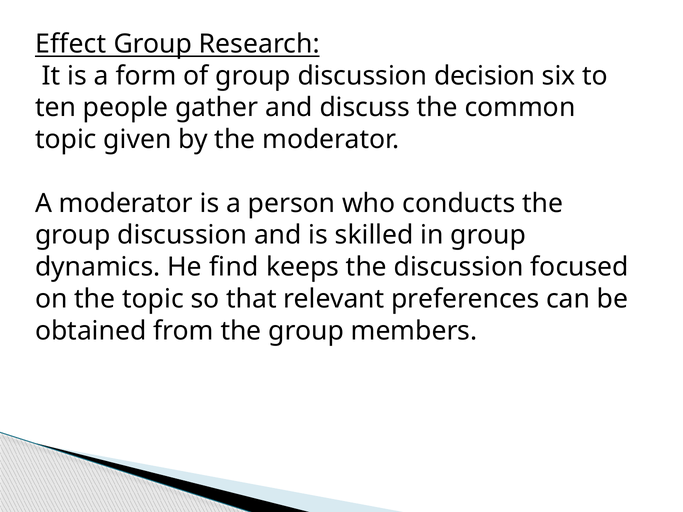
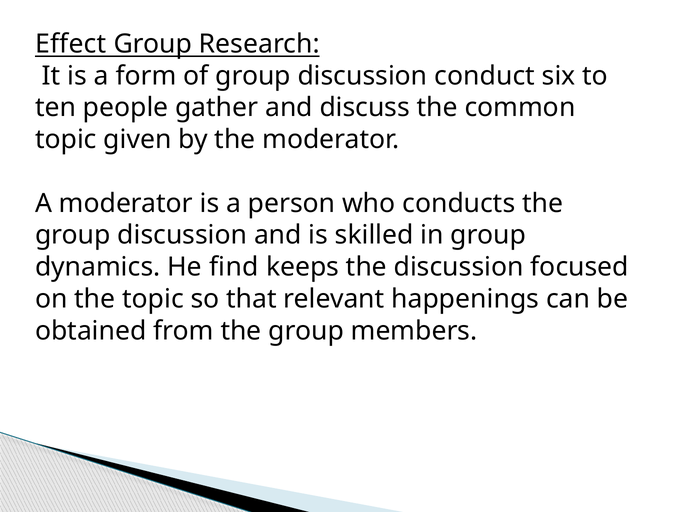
decision: decision -> conduct
preferences: preferences -> happenings
